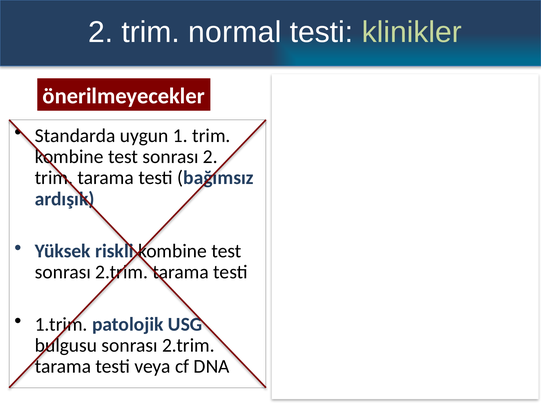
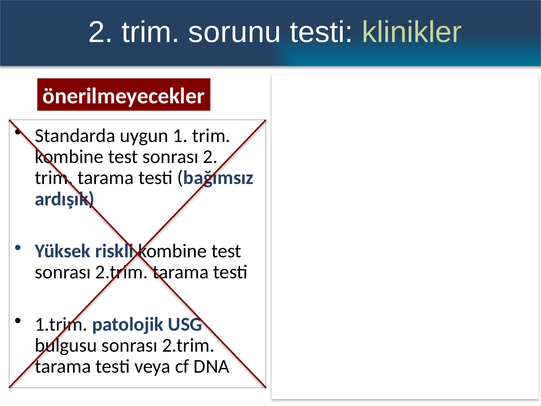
trim normal: normal -> sorunu
